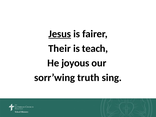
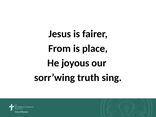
Jesus underline: present -> none
Their: Their -> From
teach: teach -> place
